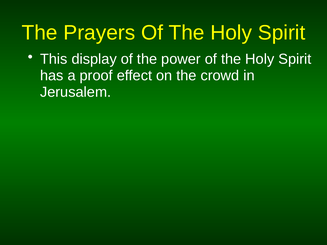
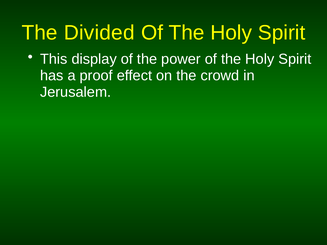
Prayers: Prayers -> Divided
